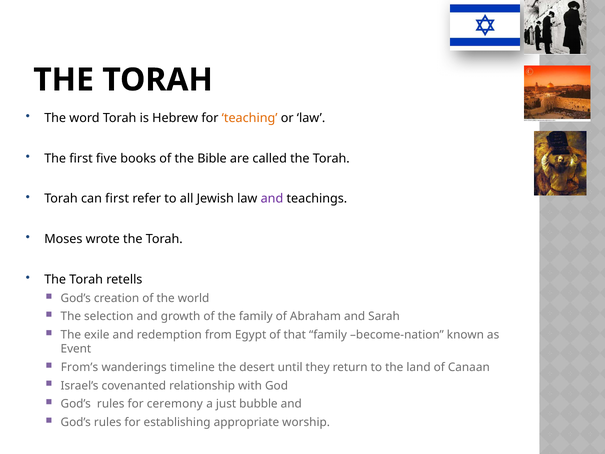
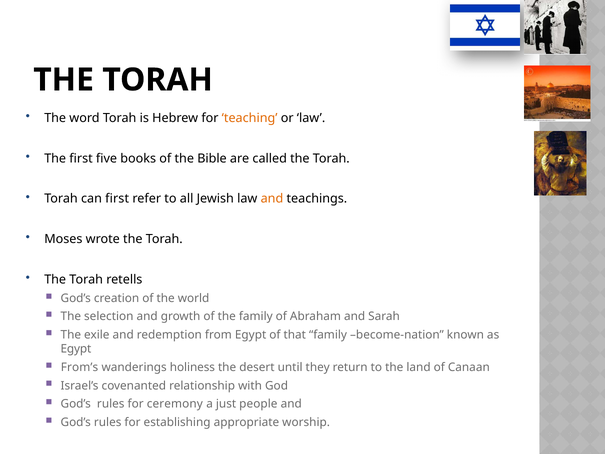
and at (272, 199) colour: purple -> orange
Event at (76, 349): Event -> Egypt
timeline: timeline -> holiness
bubble: bubble -> people
